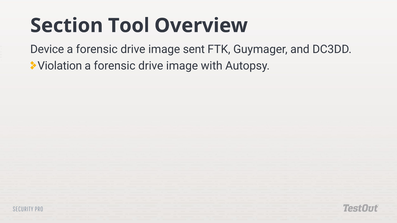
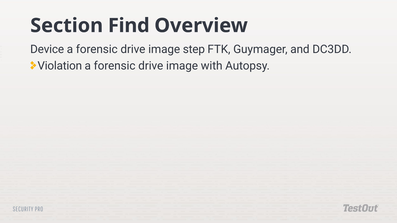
Tool: Tool -> Find
sent: sent -> step
